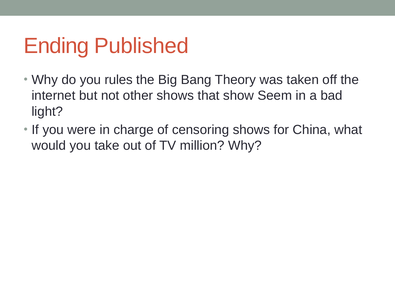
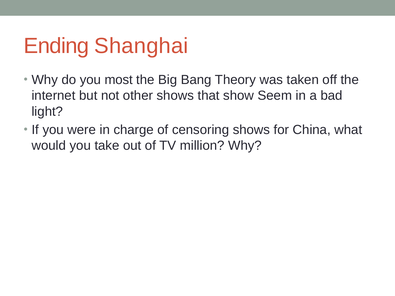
Published: Published -> Shanghai
rules: rules -> most
